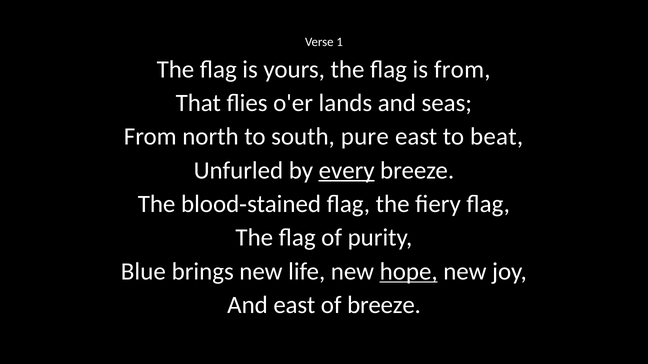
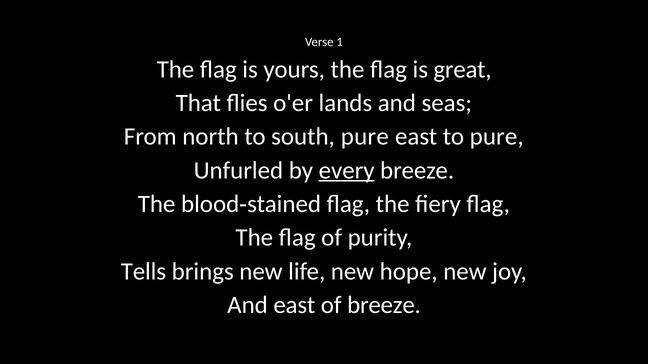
is from: from -> great
to beat: beat -> pure
Blue: Blue -> Tells
hope underline: present -> none
